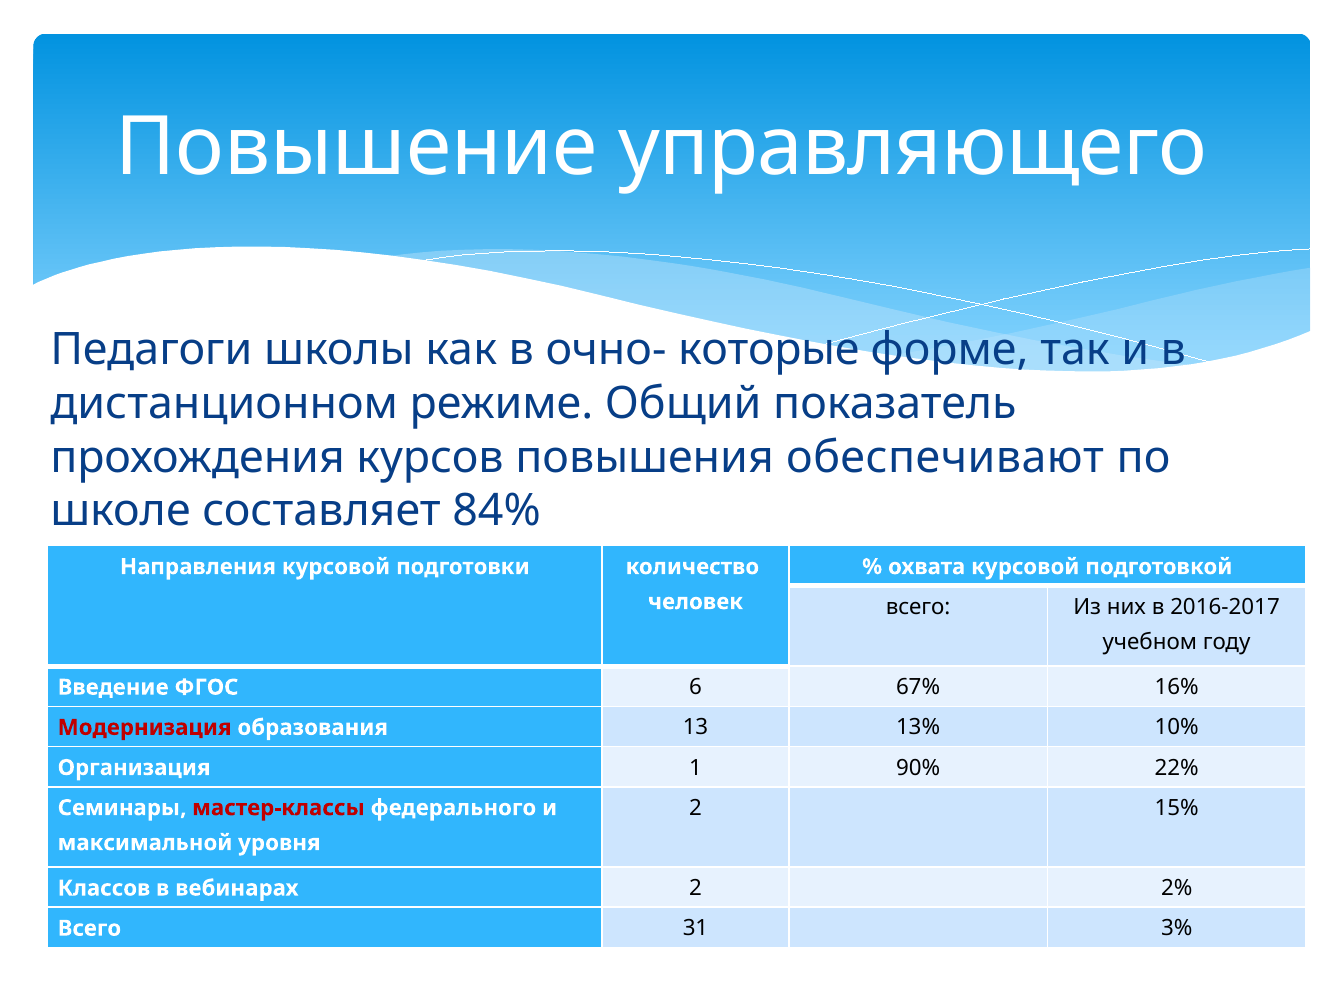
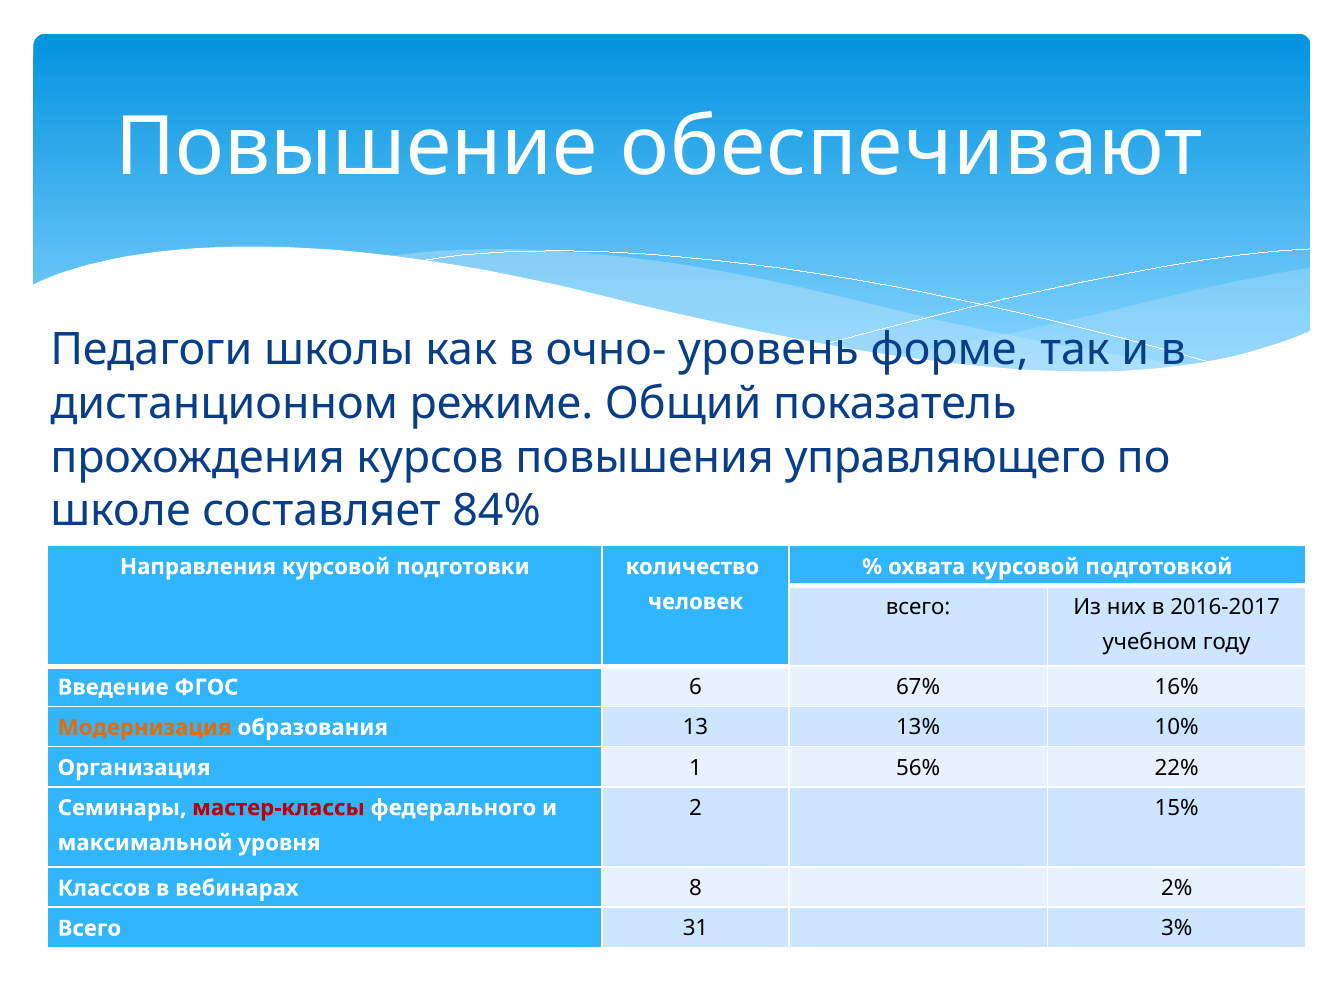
управляющего: управляющего -> обеспечивают
которые: которые -> уровень
обеспечивают: обеспечивают -> управляющего
Модернизация colour: red -> orange
90%: 90% -> 56%
вебинарах 2: 2 -> 8
